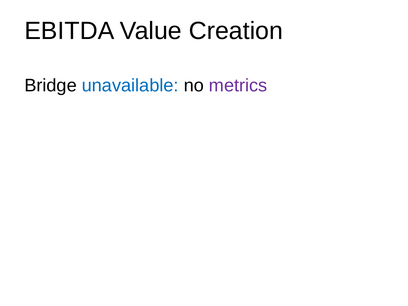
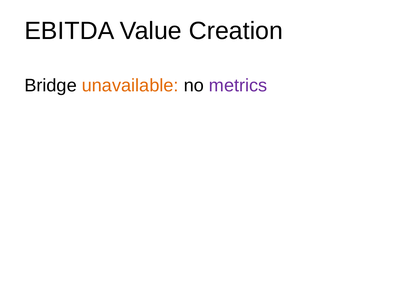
unavailable colour: blue -> orange
